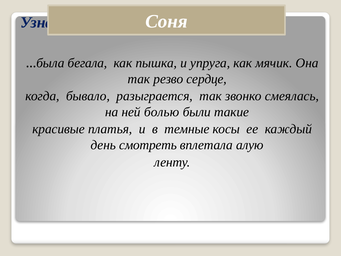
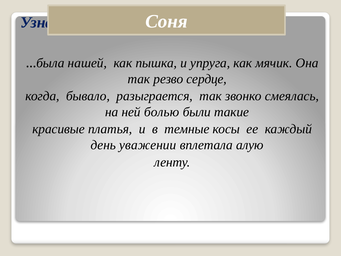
бегала: бегала -> нашей
смотреть: смотреть -> уважении
